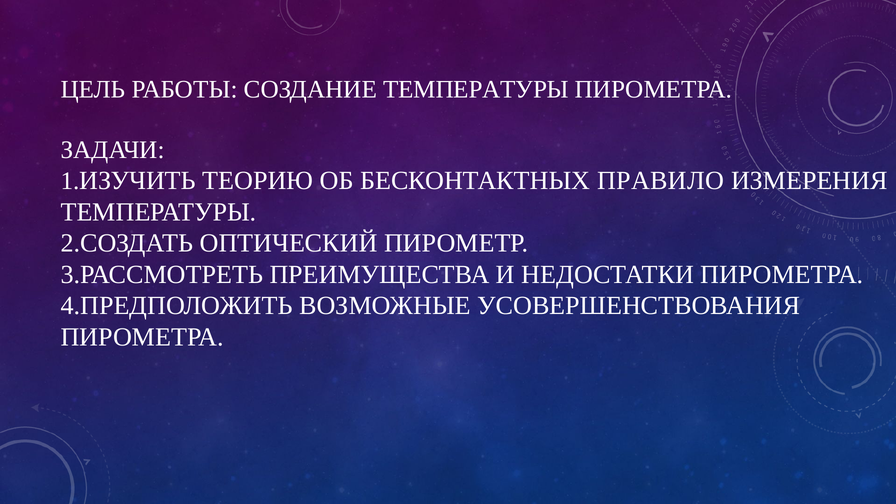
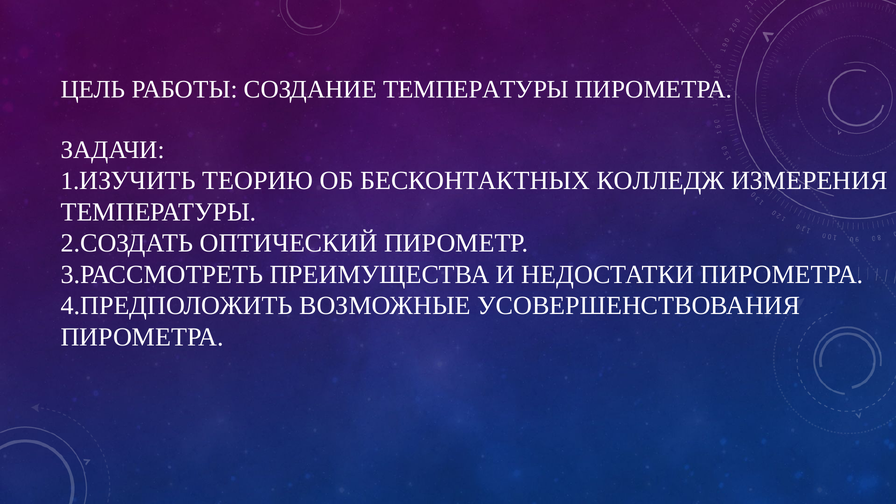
ПРАВИЛО: ПРАВИЛО -> КОЛЛЕДЖ
